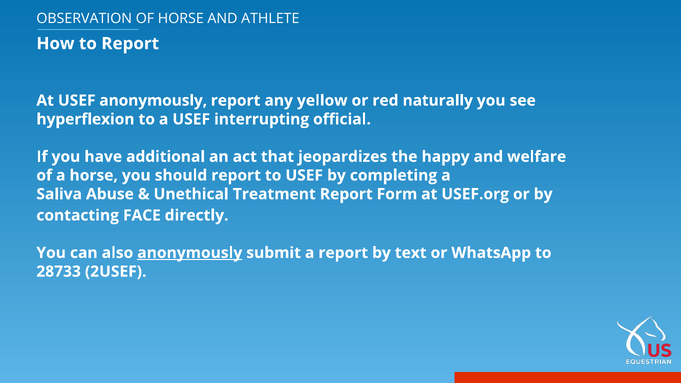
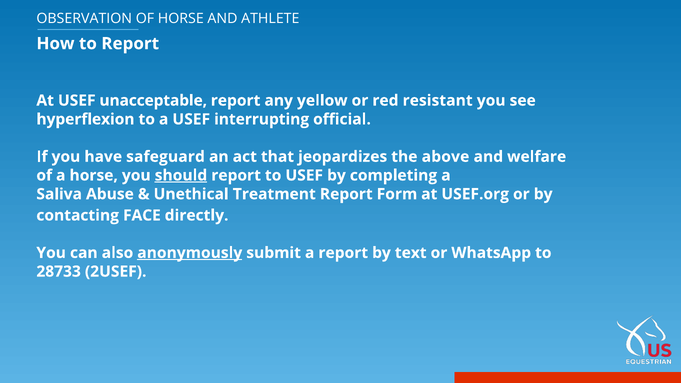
USEF anonymously: anonymously -> unacceptable
naturally: naturally -> resistant
additional: additional -> safeguard
happy: happy -> above
should underline: none -> present
